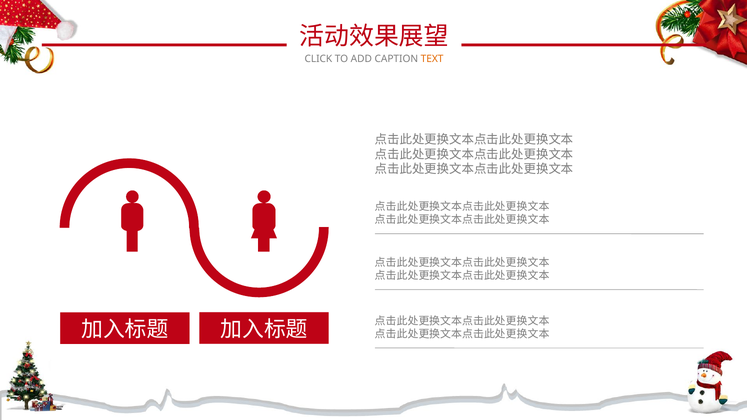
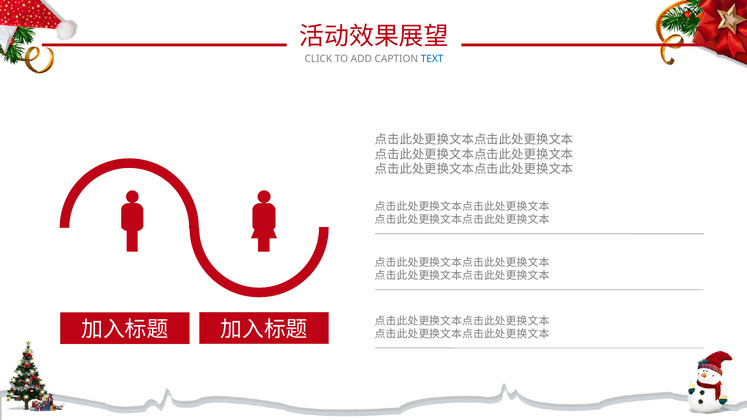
TEXT colour: orange -> blue
